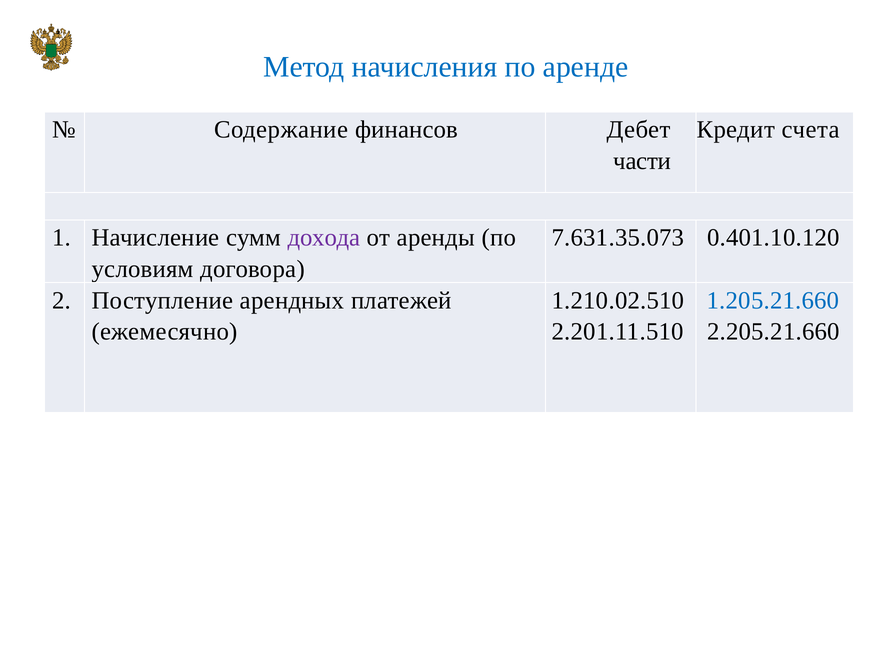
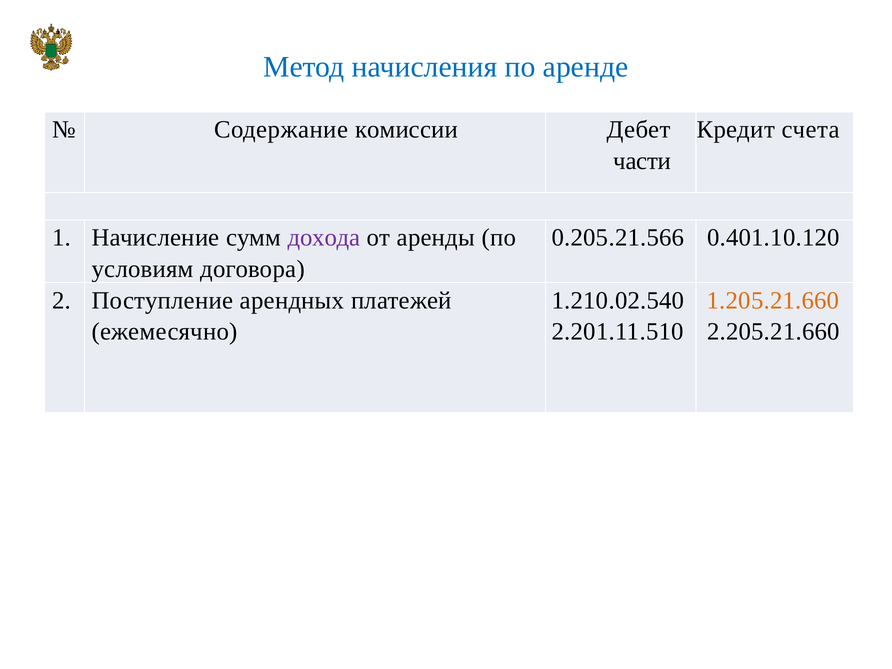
финансов: финансов -> комиссии
7.631.35.073: 7.631.35.073 -> 0.205.21.566
1.210.02.510: 1.210.02.510 -> 1.210.02.540
1.205.21.660 colour: blue -> orange
